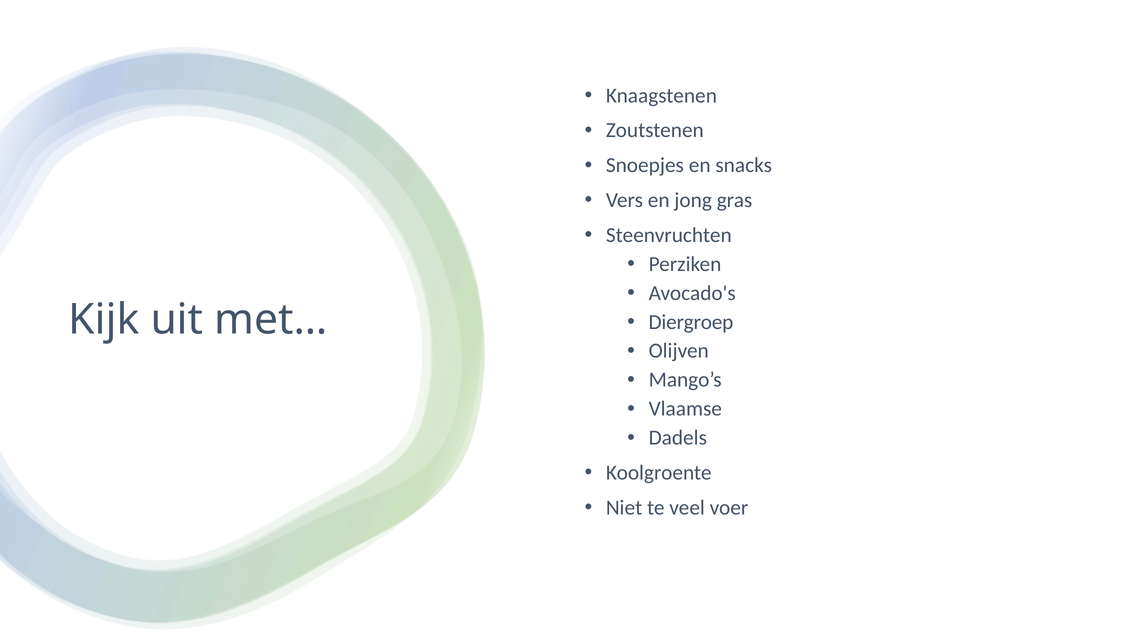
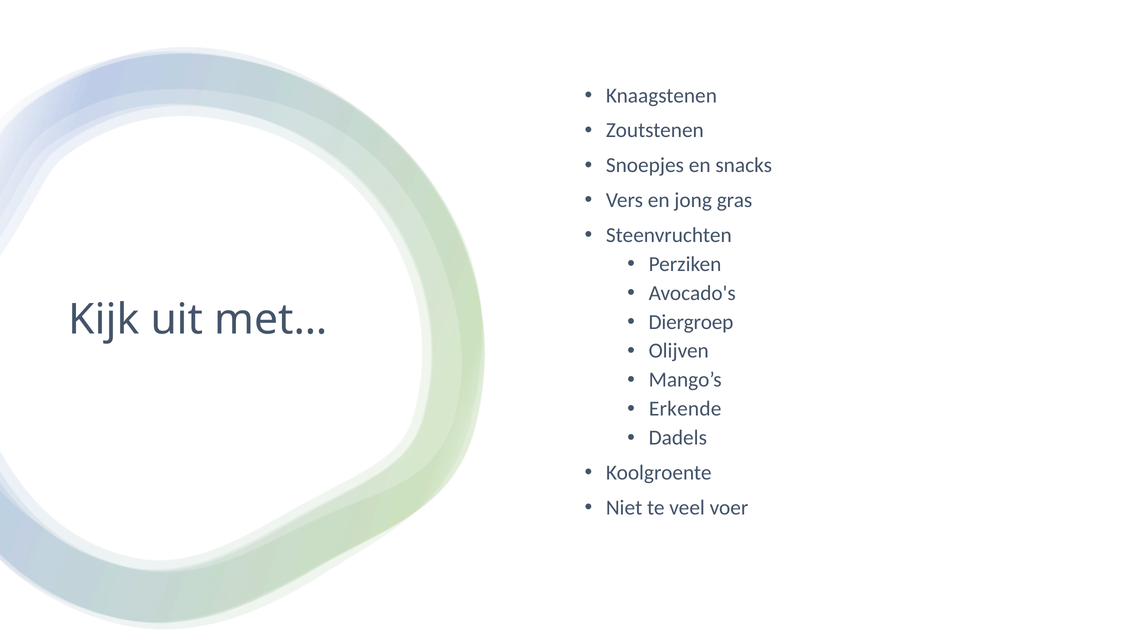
Vlaamse: Vlaamse -> Erkende
